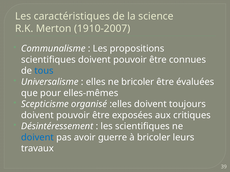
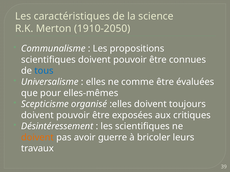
1910-2007: 1910-2007 -> 1910-2050
ne bricoler: bricoler -> comme
doivent at (37, 138) colour: blue -> orange
